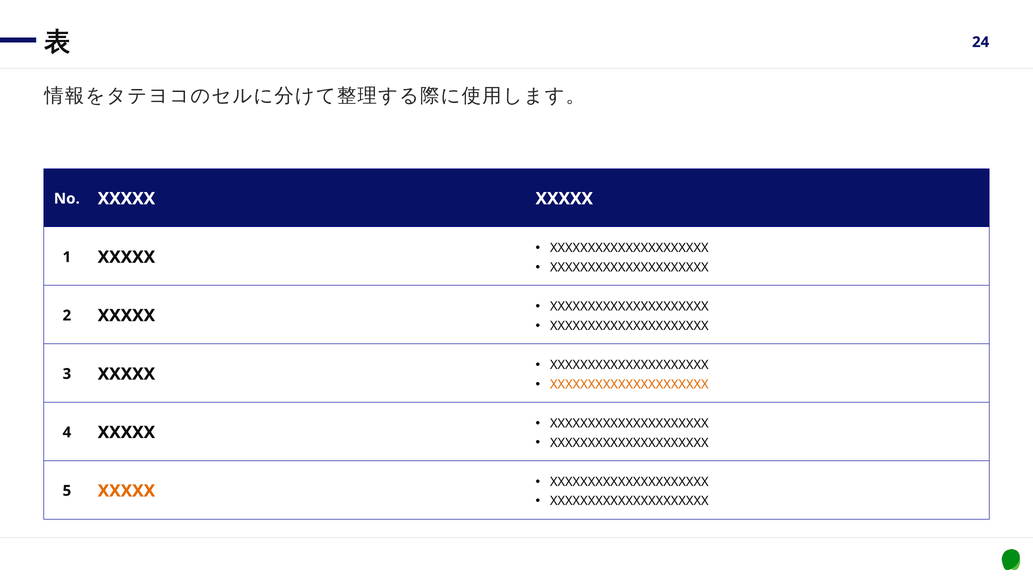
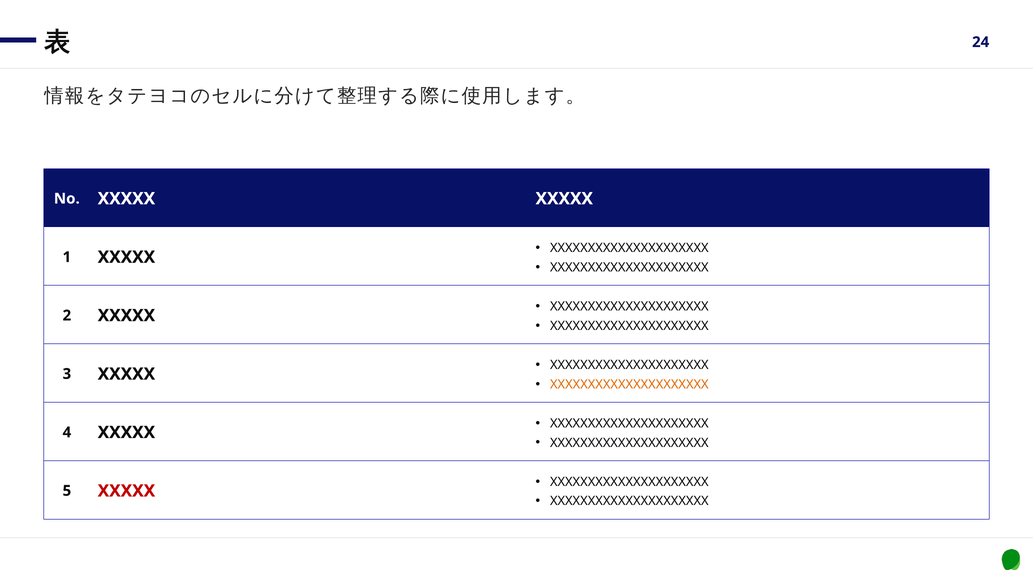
XXXXX at (126, 491) colour: orange -> red
